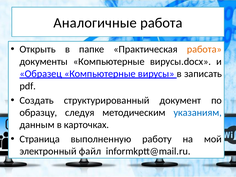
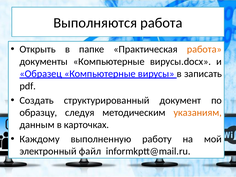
Аналогичные: Аналогичные -> Выполняются
указаниям colour: blue -> orange
Страница: Страница -> Каждому
